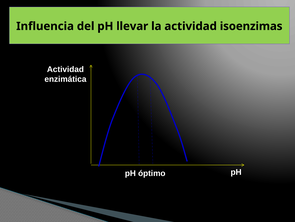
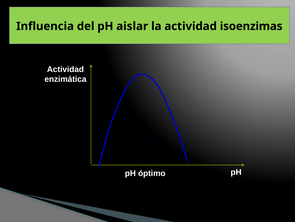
llevar: llevar -> aislar
